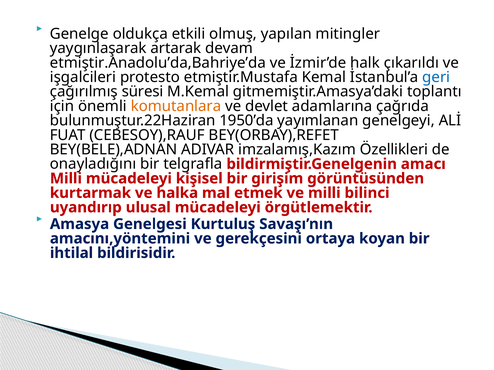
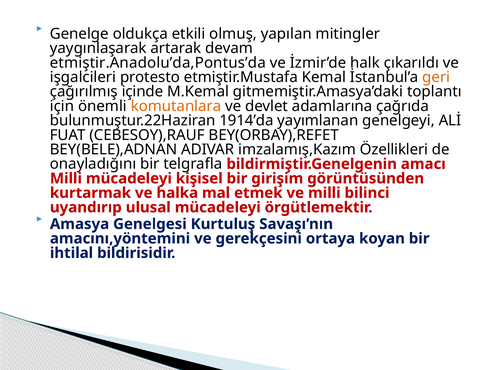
etmiştir.Anadolu’da,Bahriye’da: etmiştir.Anadolu’da,Bahriye’da -> etmiştir.Anadolu’da,Pontus’da
geri colour: blue -> orange
süresi: süresi -> içinde
1950’da: 1950’da -> 1914’da
